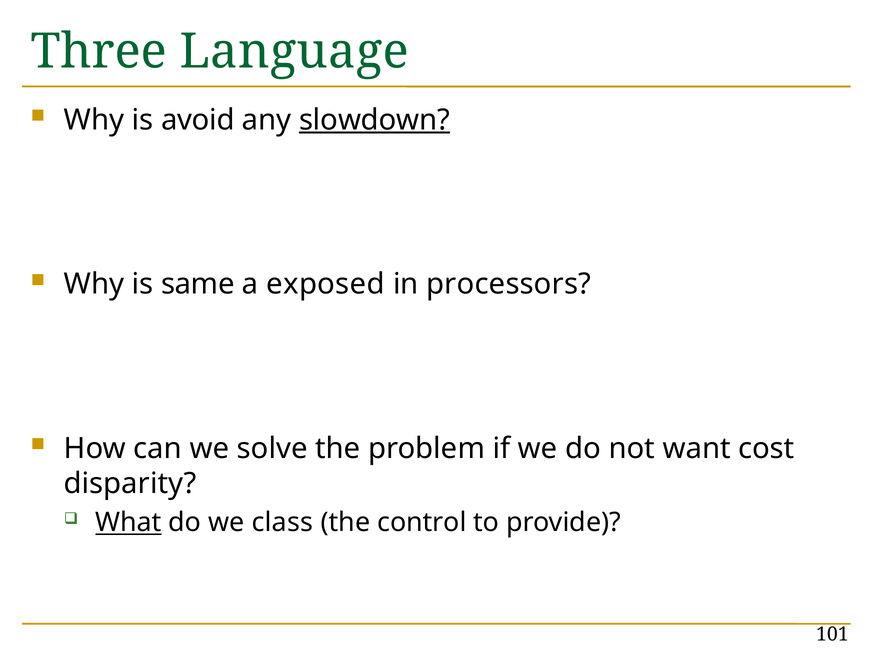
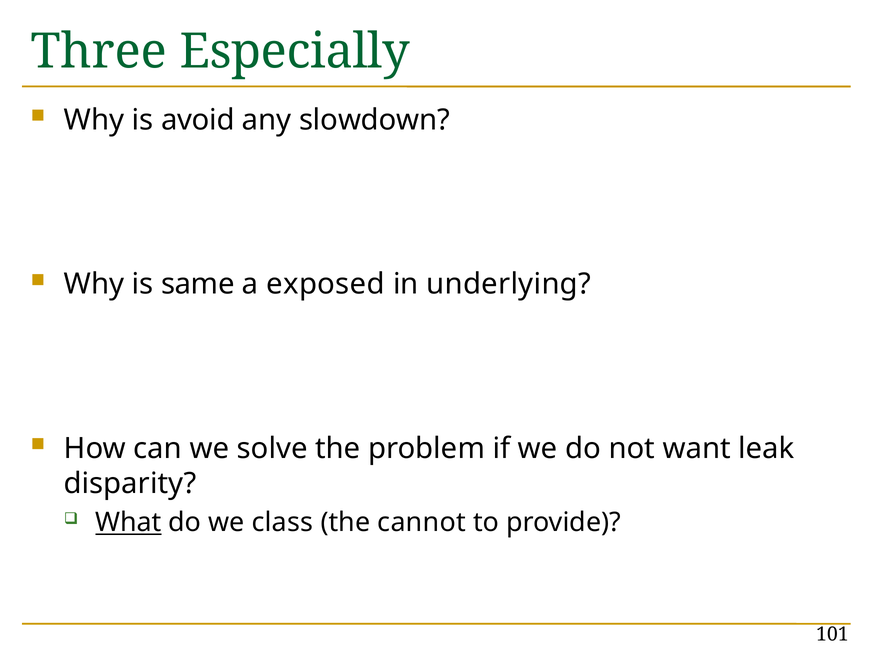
Language: Language -> Especially
slowdown underline: present -> none
processors: processors -> underlying
cost: cost -> leak
control: control -> cannot
